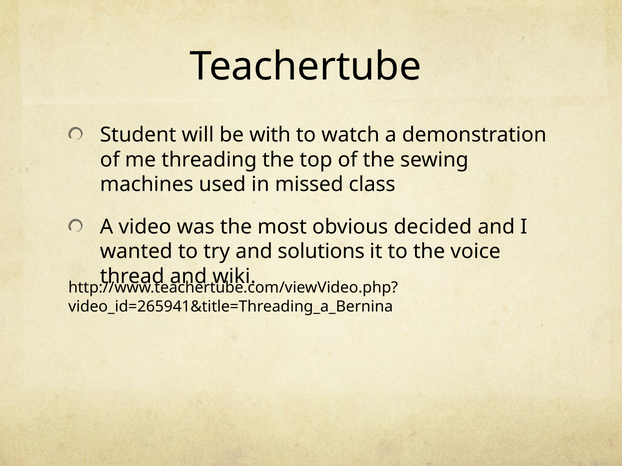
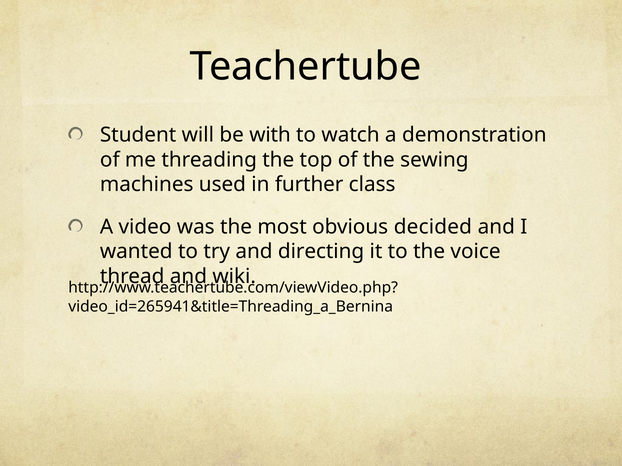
missed: missed -> further
solutions: solutions -> directing
